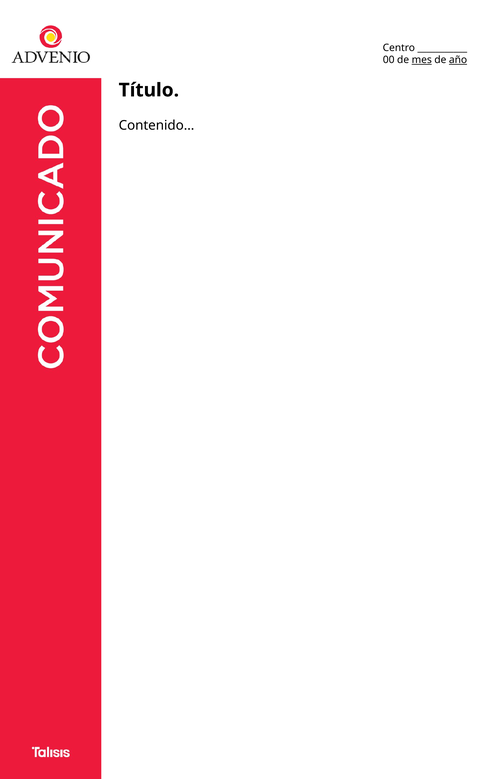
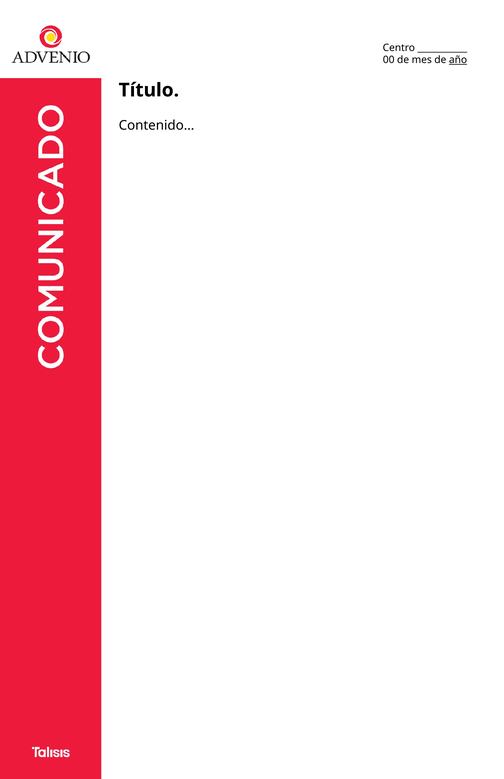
mes underline: present -> none
